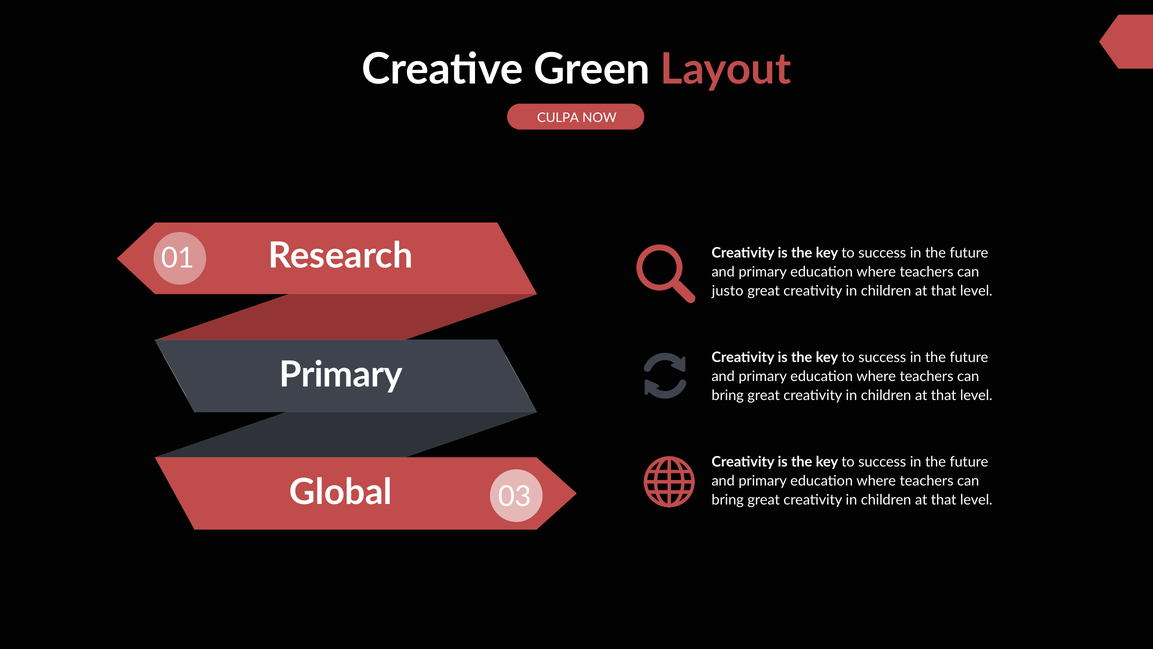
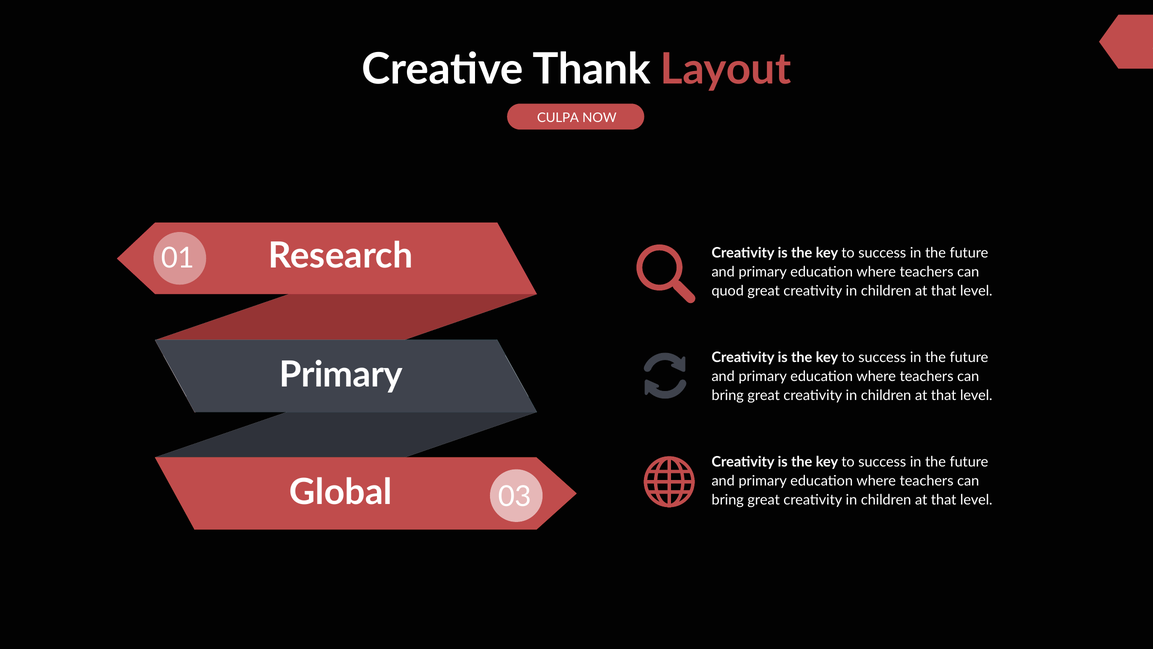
Green: Green -> Thank
justo: justo -> quod
